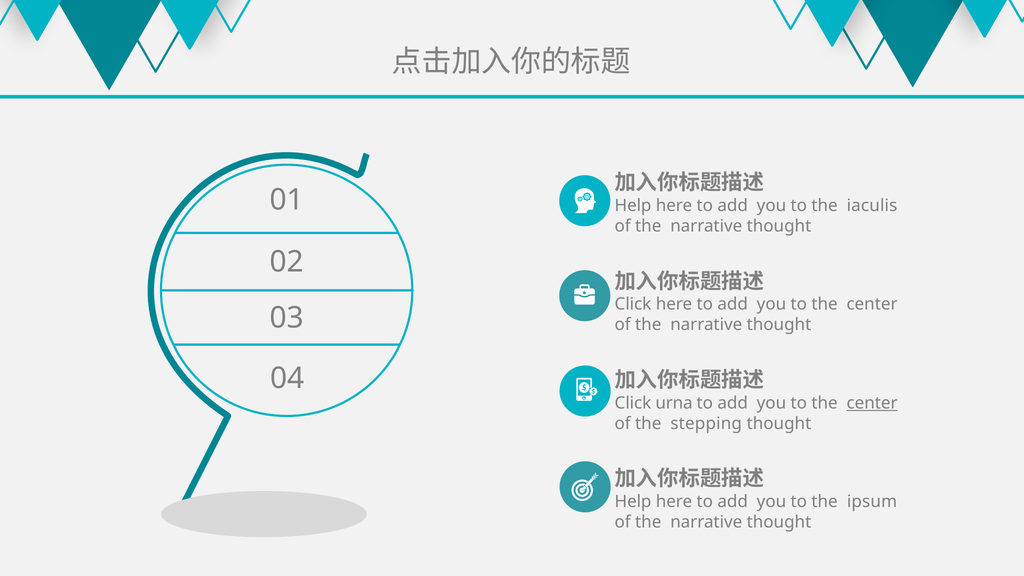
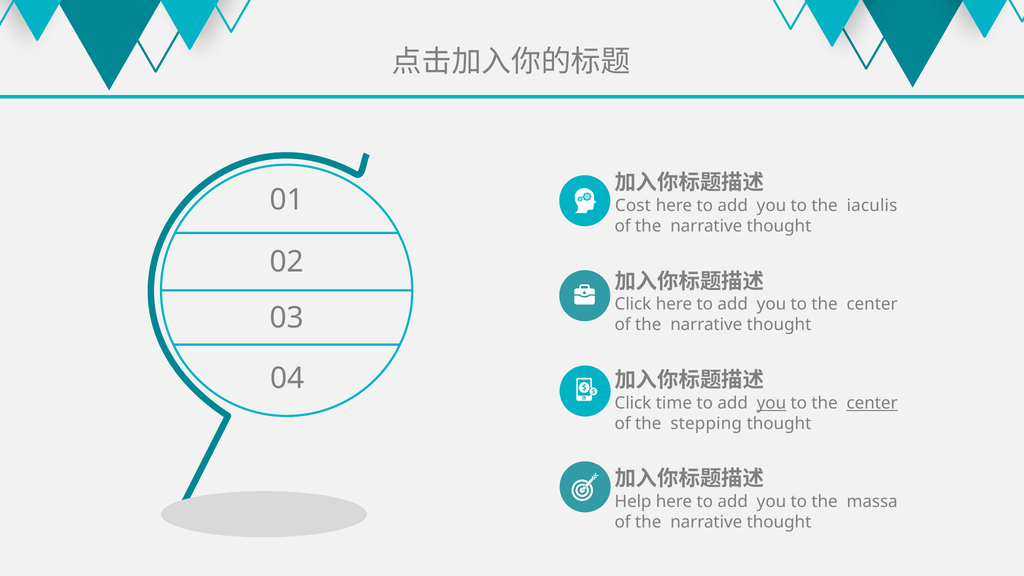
Help at (633, 206): Help -> Cost
urna: urna -> time
you at (771, 403) underline: none -> present
ipsum: ipsum -> massa
